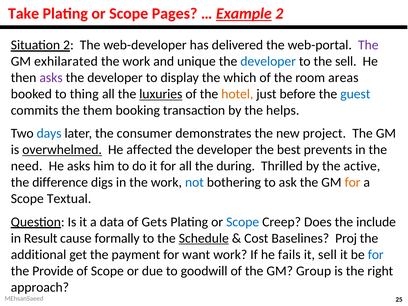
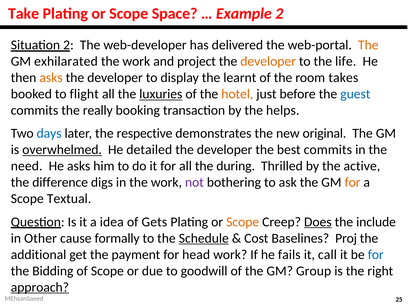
Pages: Pages -> Space
Example underline: present -> none
The at (368, 45) colour: purple -> orange
unique: unique -> project
developer at (268, 61) colour: blue -> orange
the sell: sell -> life
asks at (51, 78) colour: purple -> orange
which: which -> learnt
areas: areas -> takes
thing: thing -> flight
them: them -> really
consumer: consumer -> respective
project: project -> original
affected: affected -> detailed
best prevents: prevents -> commits
not colour: blue -> purple
data: data -> idea
Scope at (243, 222) colour: blue -> orange
Does underline: none -> present
Result: Result -> Other
want: want -> head
it sell: sell -> call
Provide: Provide -> Bidding
approach underline: none -> present
